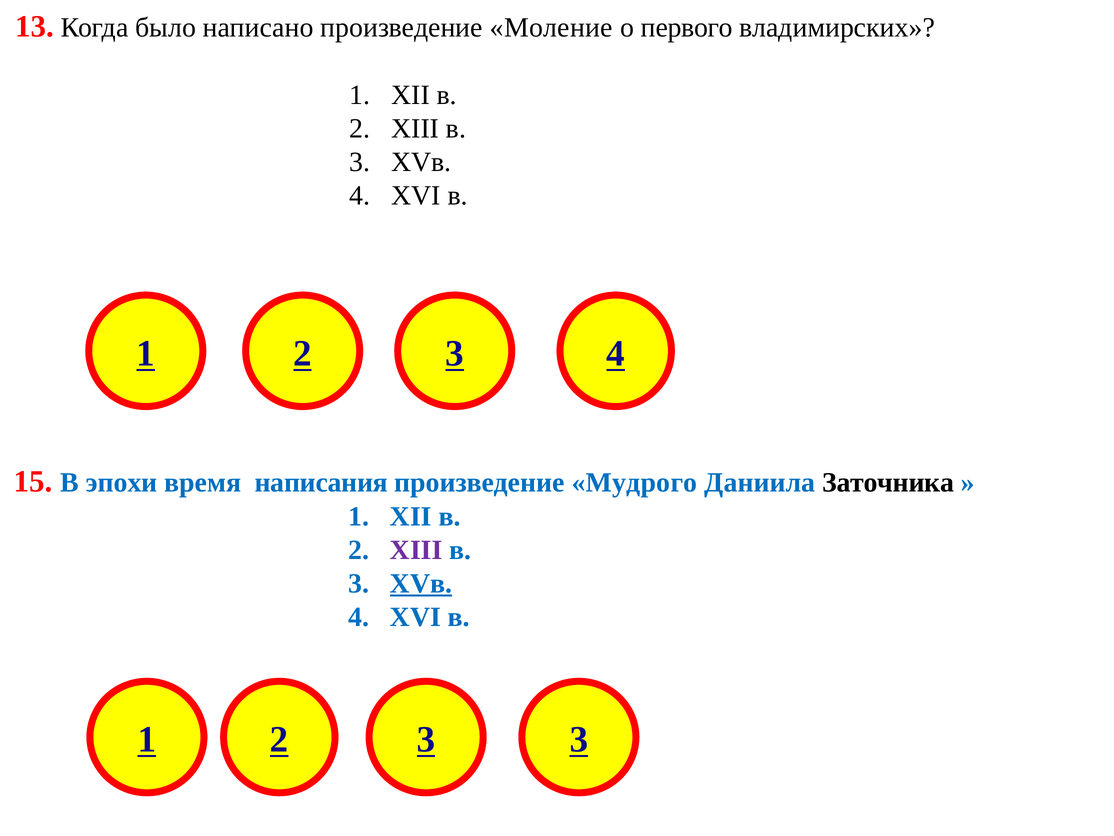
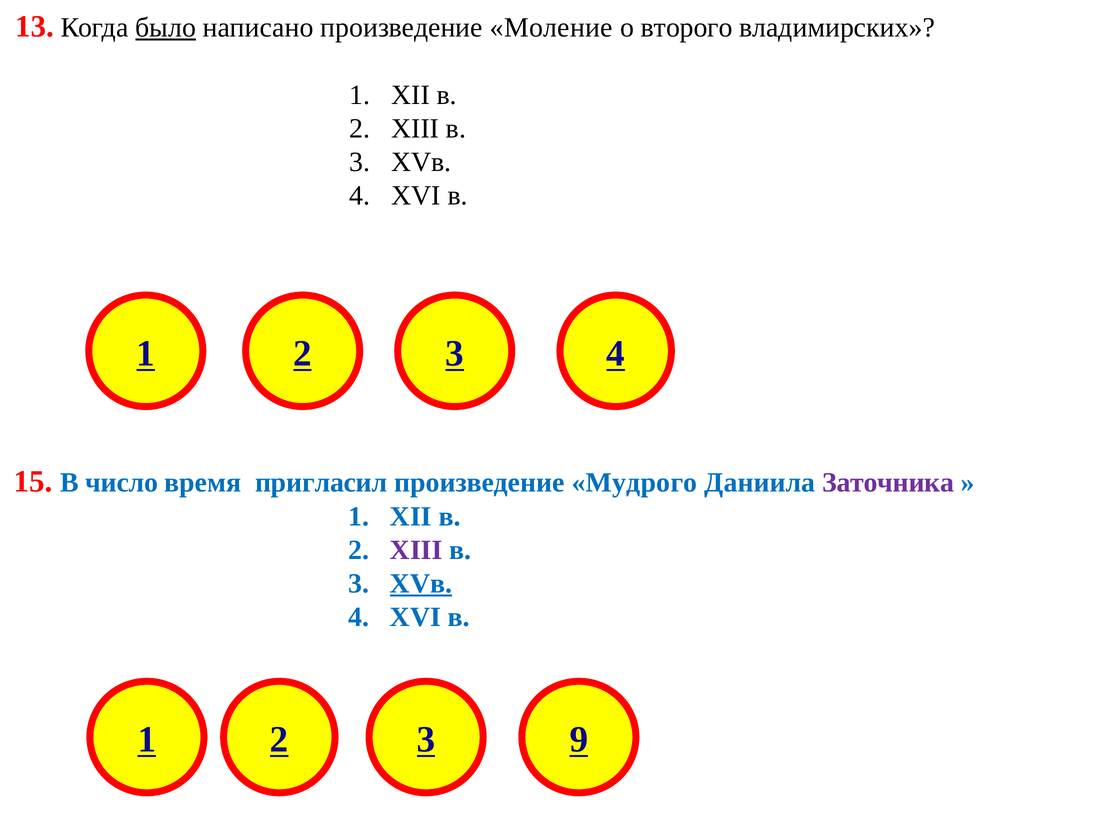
было underline: none -> present
первого: первого -> второго
эпохи: эпохи -> число
написания: написания -> пригласил
Заточника colour: black -> purple
2 3: 3 -> 9
